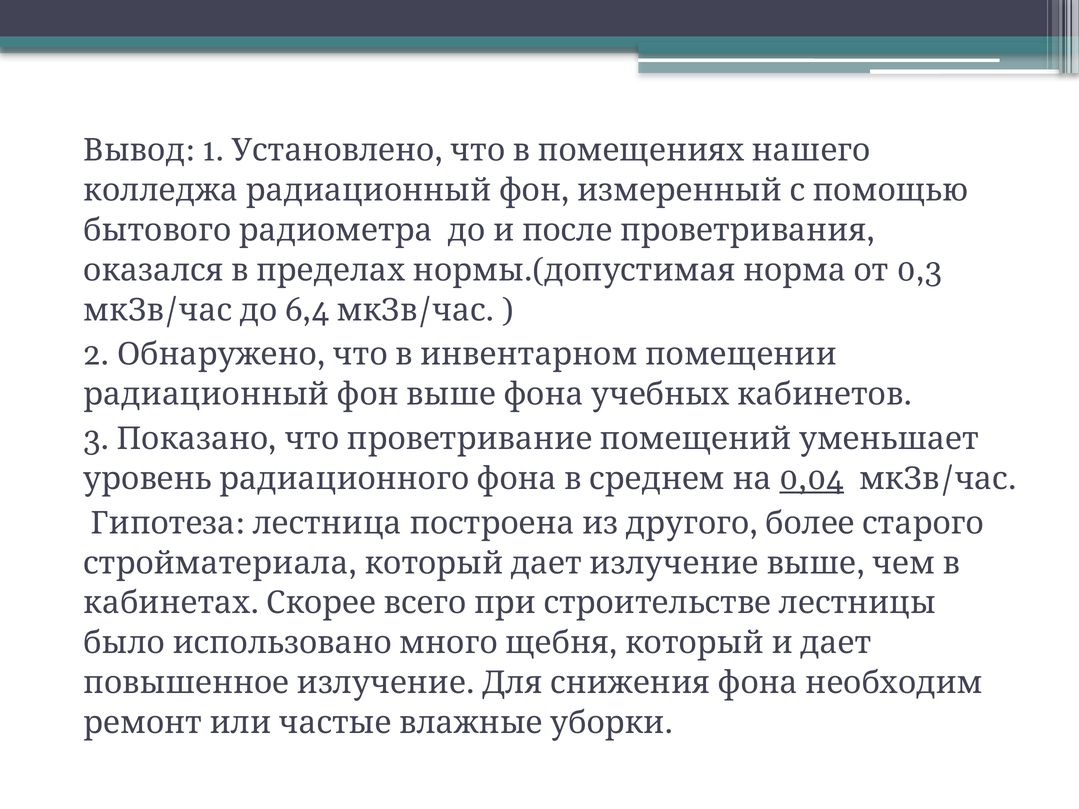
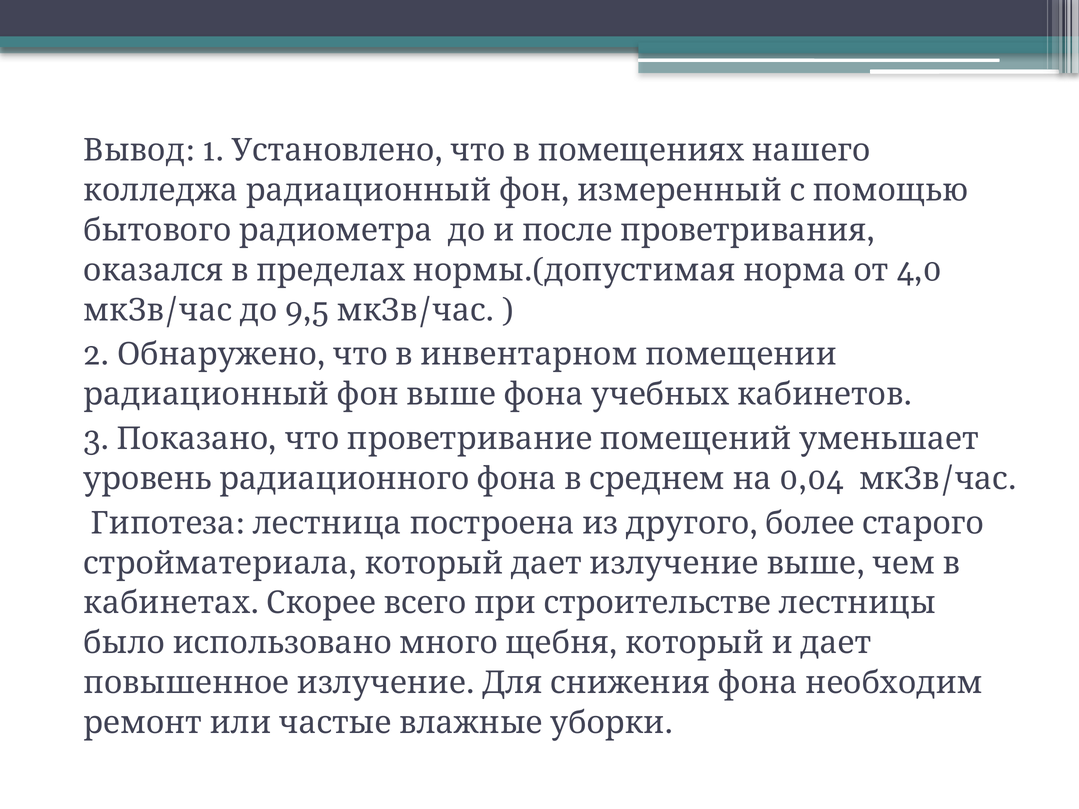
0,3: 0,3 -> 4,0
6,4: 6,4 -> 9,5
0,04 underline: present -> none
